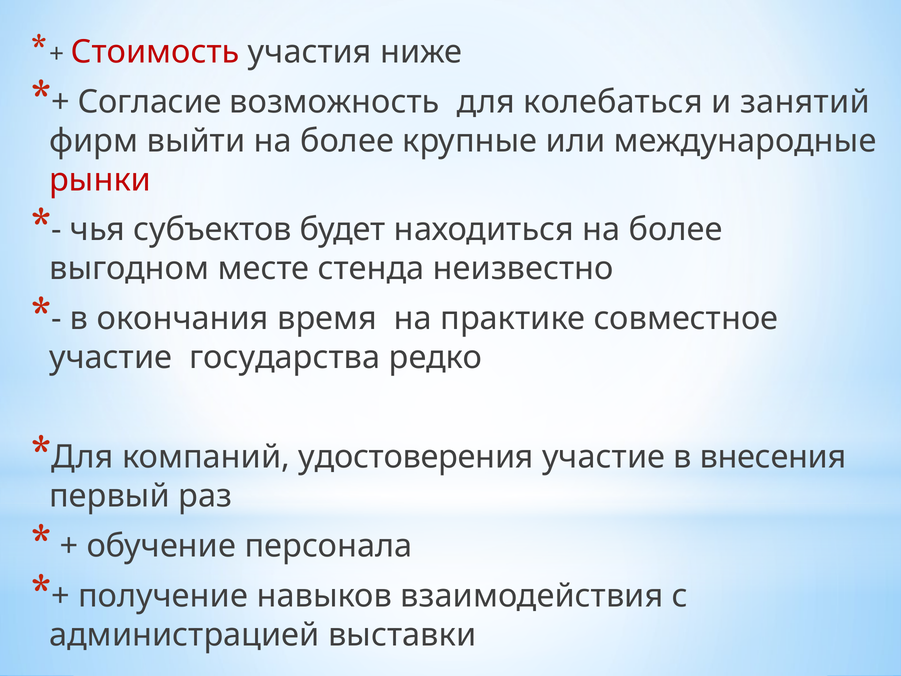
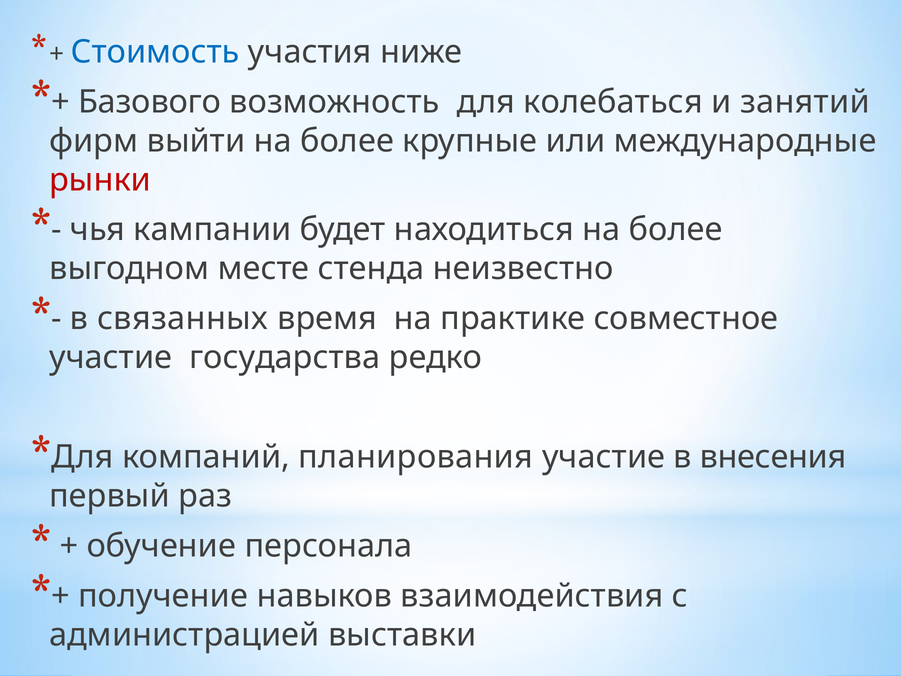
Стоимость colour: red -> blue
Согласие: Согласие -> Базового
субъектов: субъектов -> кампании
окончания: окончания -> связанных
удостоверения: удостоверения -> планирования
